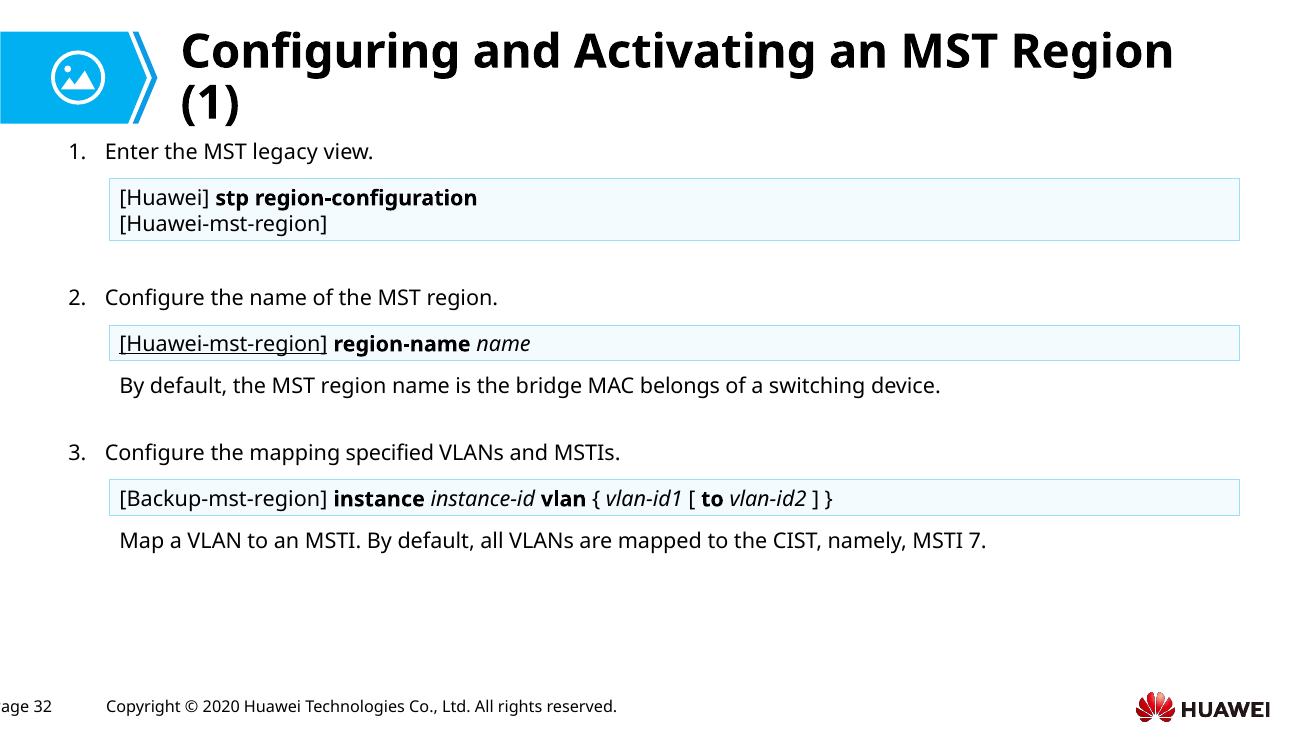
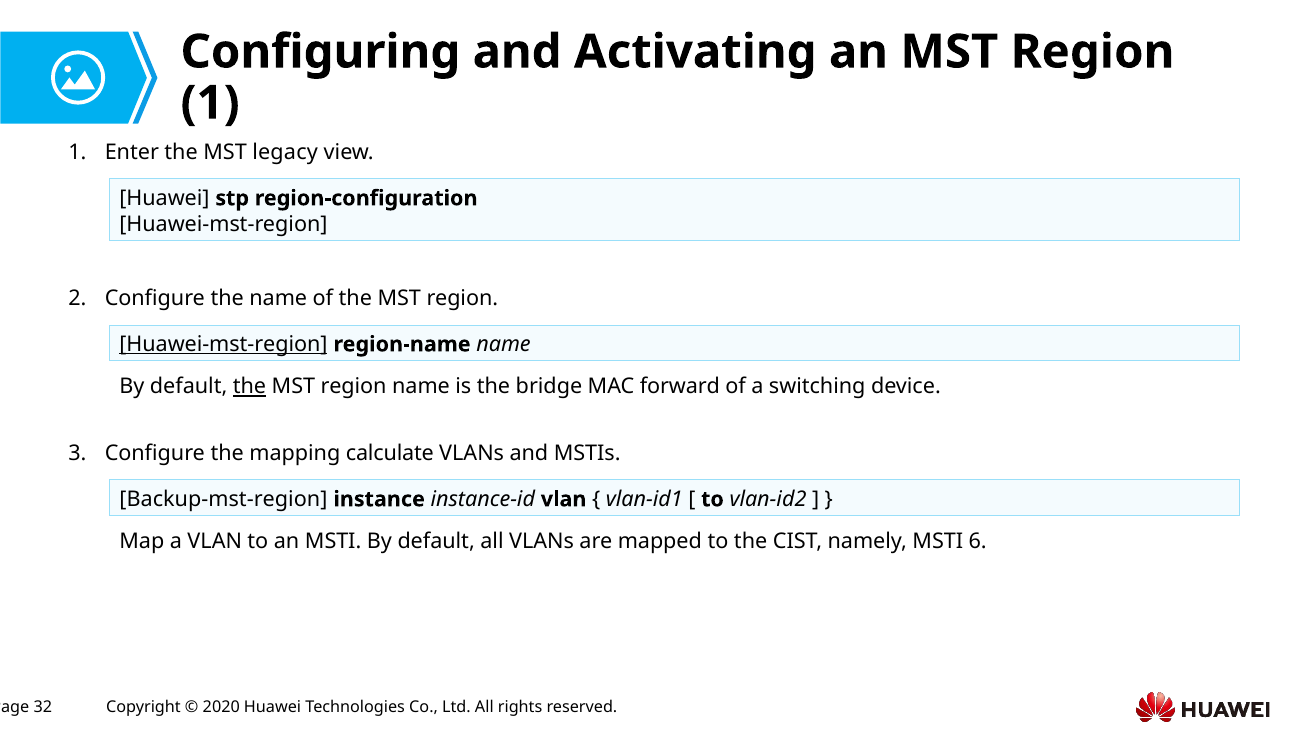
the at (249, 387) underline: none -> present
belongs: belongs -> forward
specified: specified -> calculate
7: 7 -> 6
